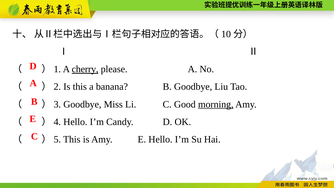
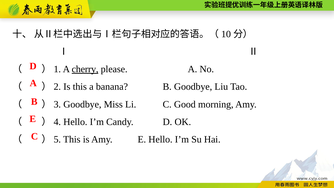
morning underline: present -> none
